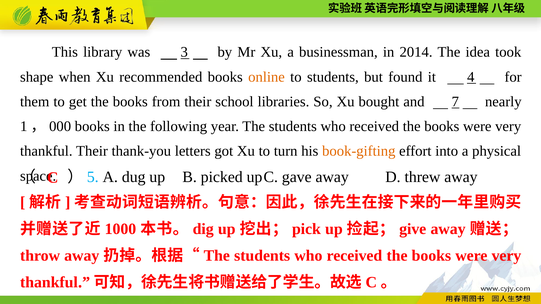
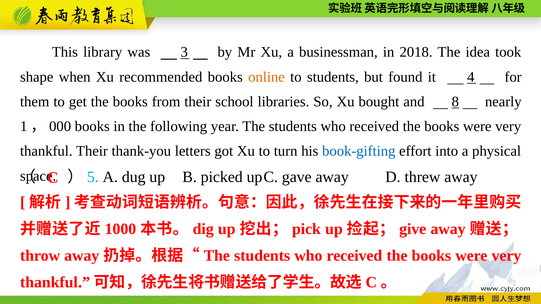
2014: 2014 -> 2018
7: 7 -> 8
book-gifting colour: orange -> blue
